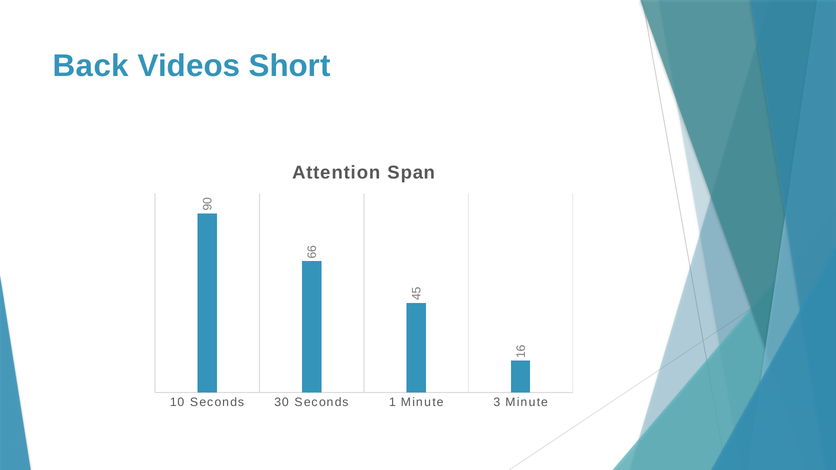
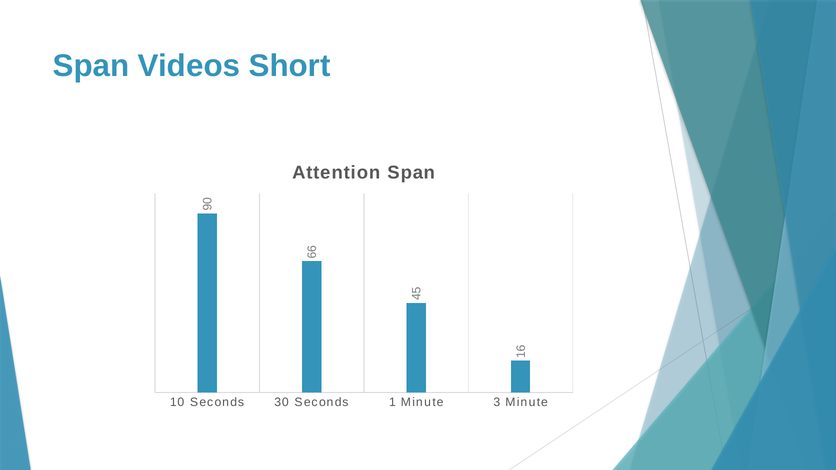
Back at (91, 66): Back -> Span
